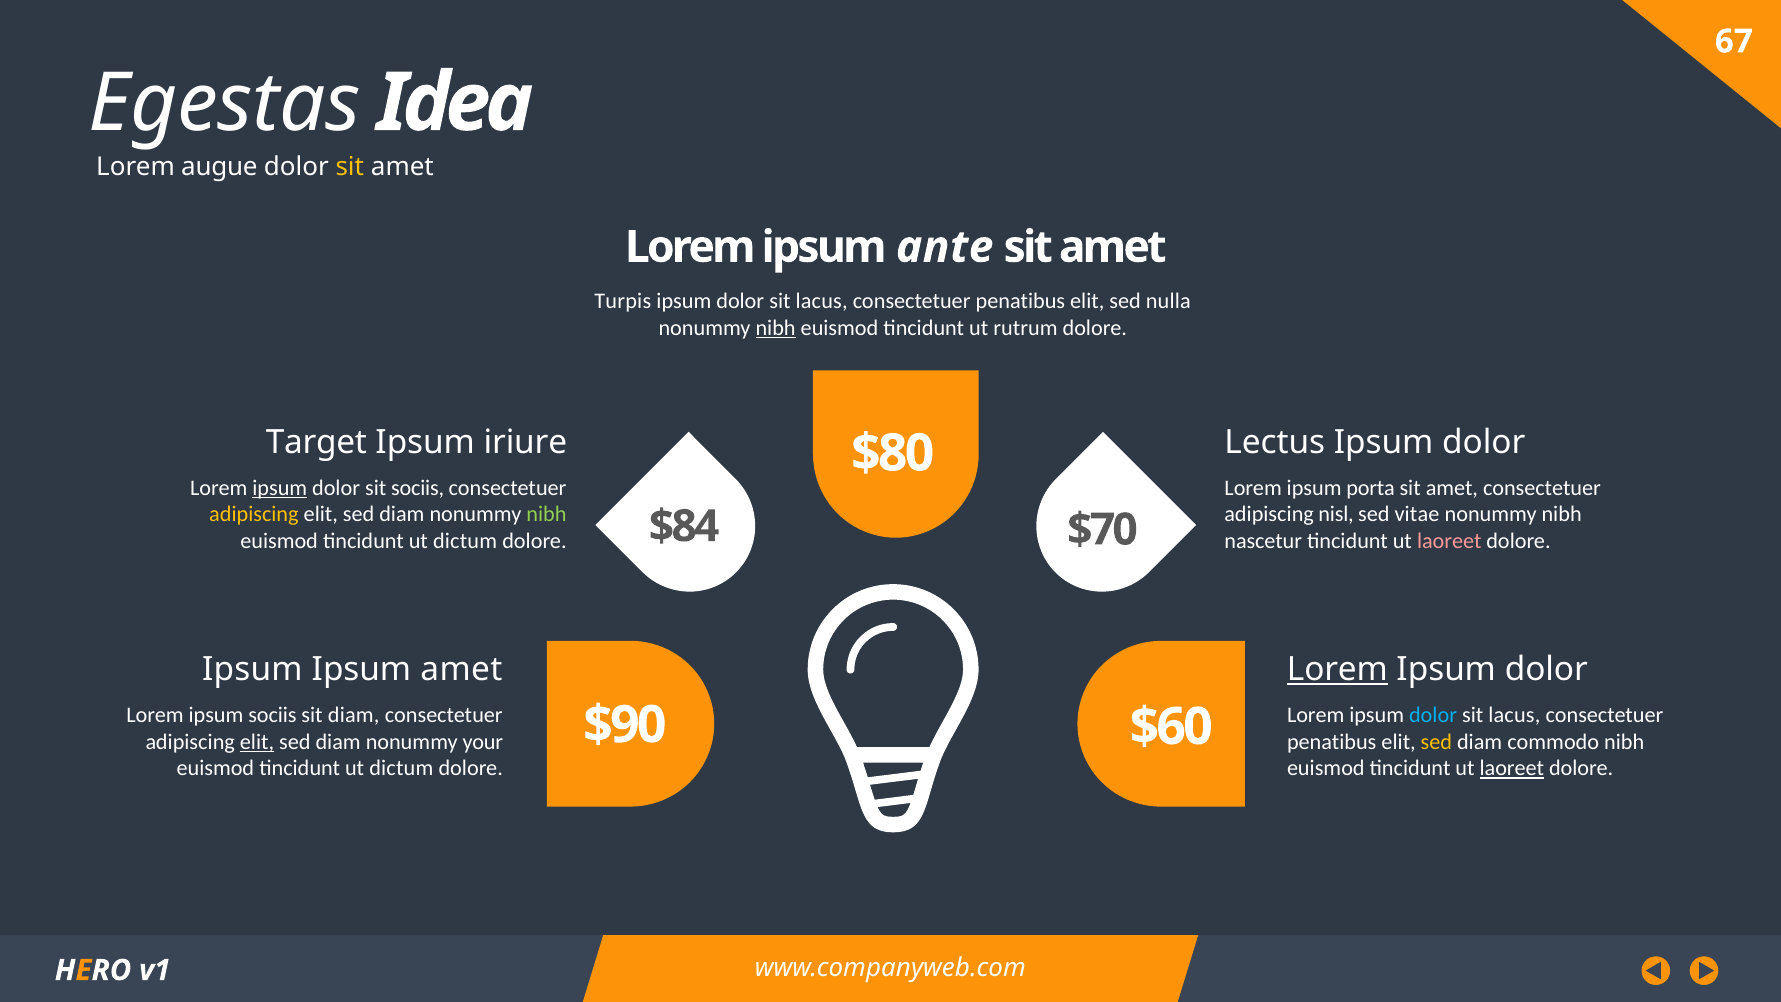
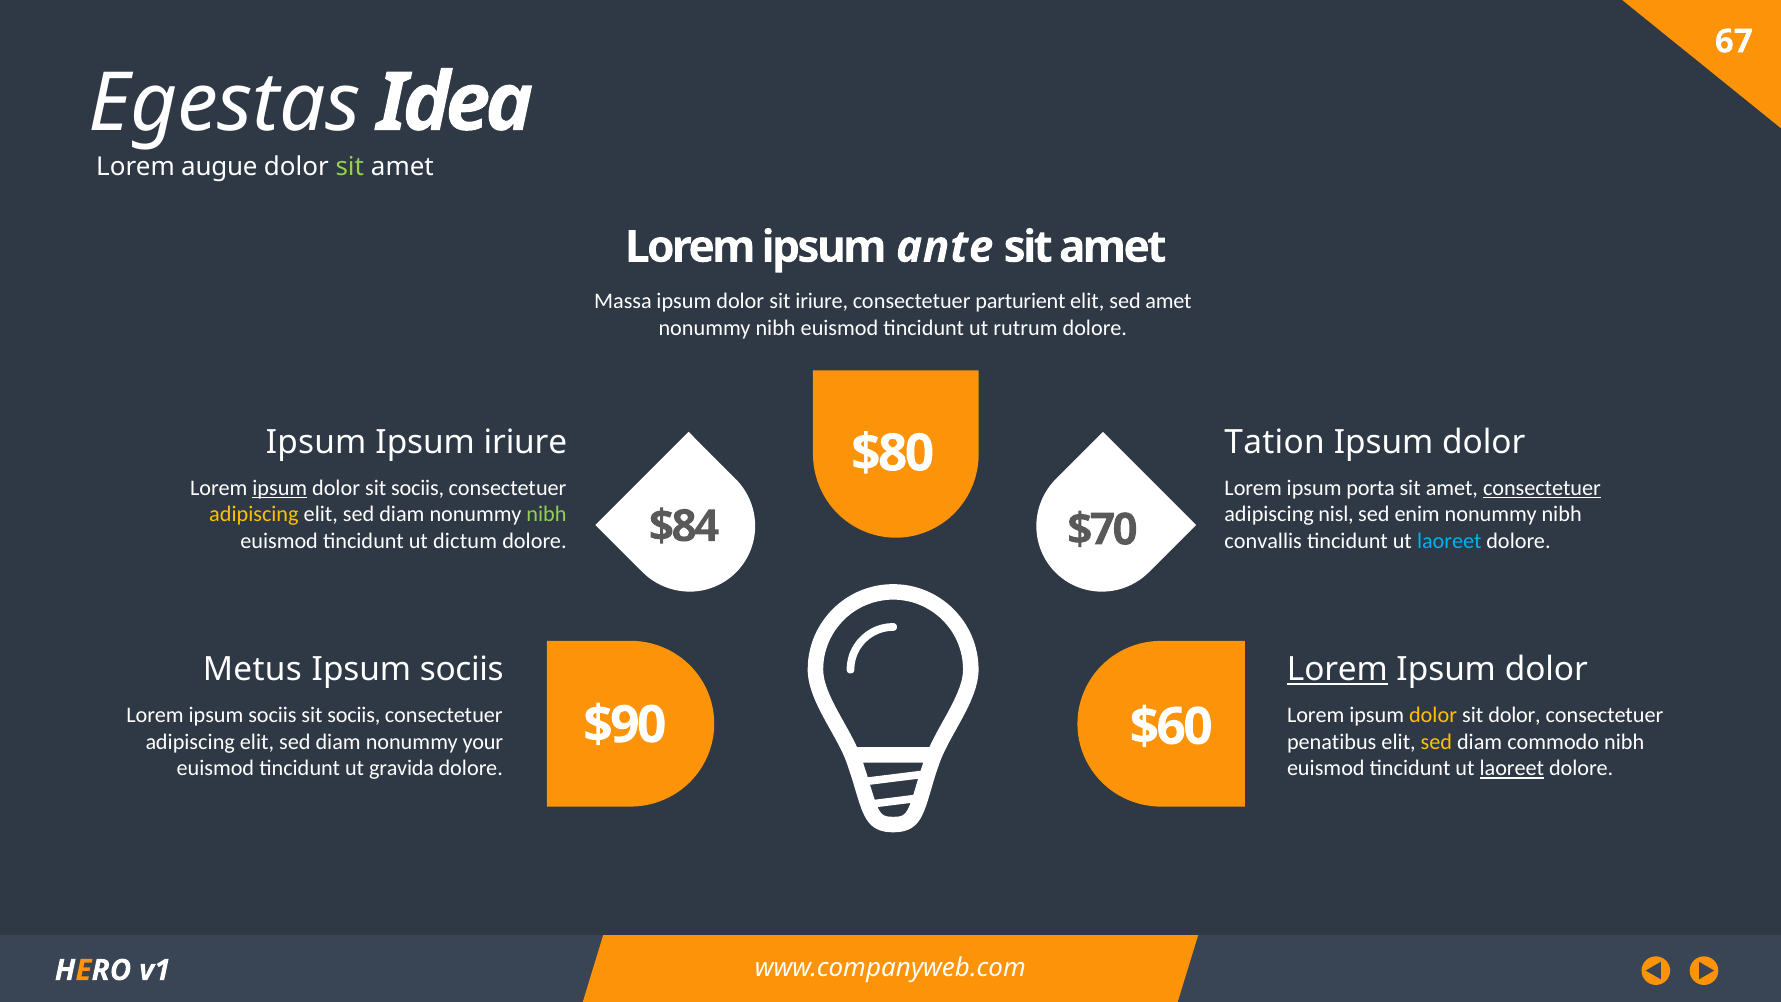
sit at (350, 167) colour: yellow -> light green
Turpis: Turpis -> Massa
lacus at (822, 301): lacus -> iriure
penatibus at (1020, 301): penatibus -> parturient
sed nulla: nulla -> amet
nibh at (776, 328) underline: present -> none
Target at (316, 443): Target -> Ipsum
Lectus: Lectus -> Tation
consectetuer at (1542, 488) underline: none -> present
vitae: vitae -> enim
nascetur: nascetur -> convallis
laoreet at (1449, 541) colour: pink -> light blue
Ipsum at (252, 670): Ipsum -> Metus
amet at (461, 670): amet -> sociis
diam at (354, 715): diam -> sociis
dolor at (1433, 715) colour: light blue -> yellow
lacus at (1514, 715): lacus -> dolor
elit at (257, 742) underline: present -> none
dictum at (401, 768): dictum -> gravida
